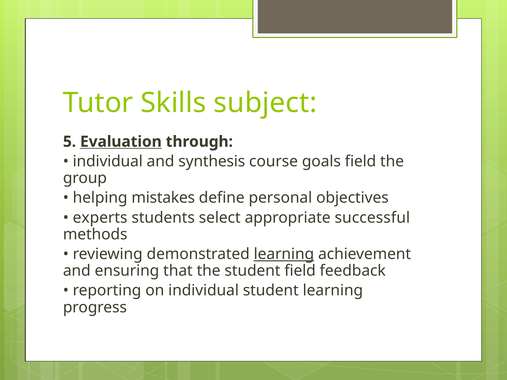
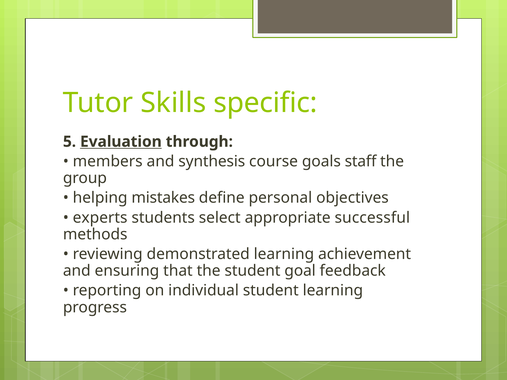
subject: subject -> specific
individual at (108, 162): individual -> members
goals field: field -> staff
learning at (284, 254) underline: present -> none
student field: field -> goal
